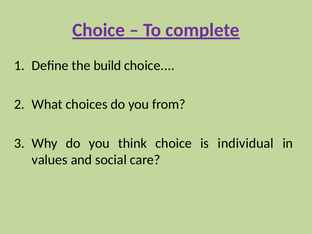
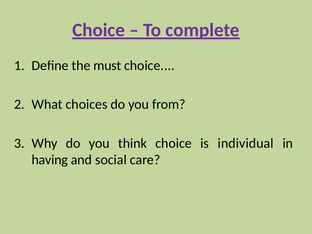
build: build -> must
values: values -> having
